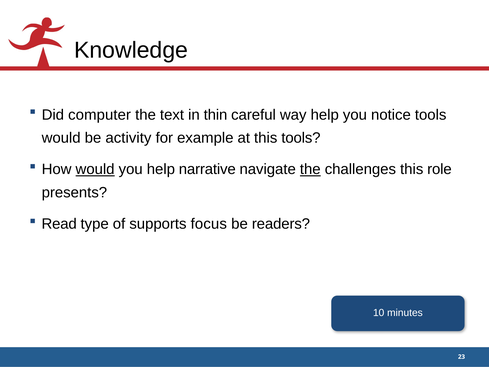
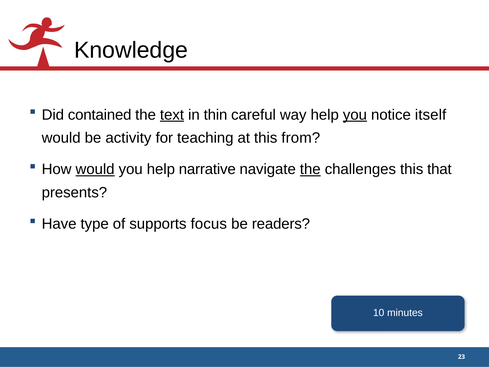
computer: computer -> contained
text underline: none -> present
you at (355, 115) underline: none -> present
notice tools: tools -> itself
example: example -> teaching
this tools: tools -> from
role: role -> that
Read: Read -> Have
